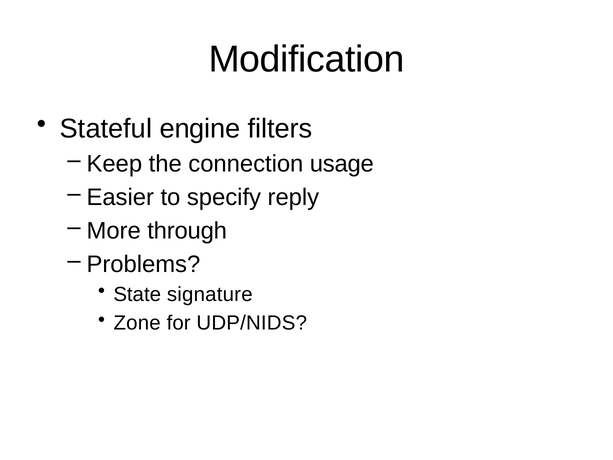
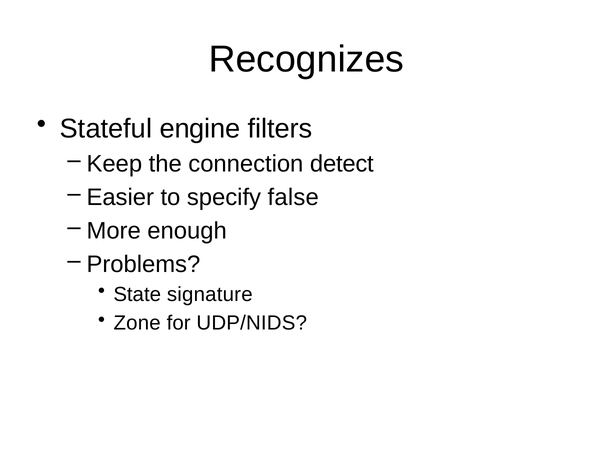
Modification: Modification -> Recognizes
usage: usage -> detect
reply: reply -> false
through: through -> enough
